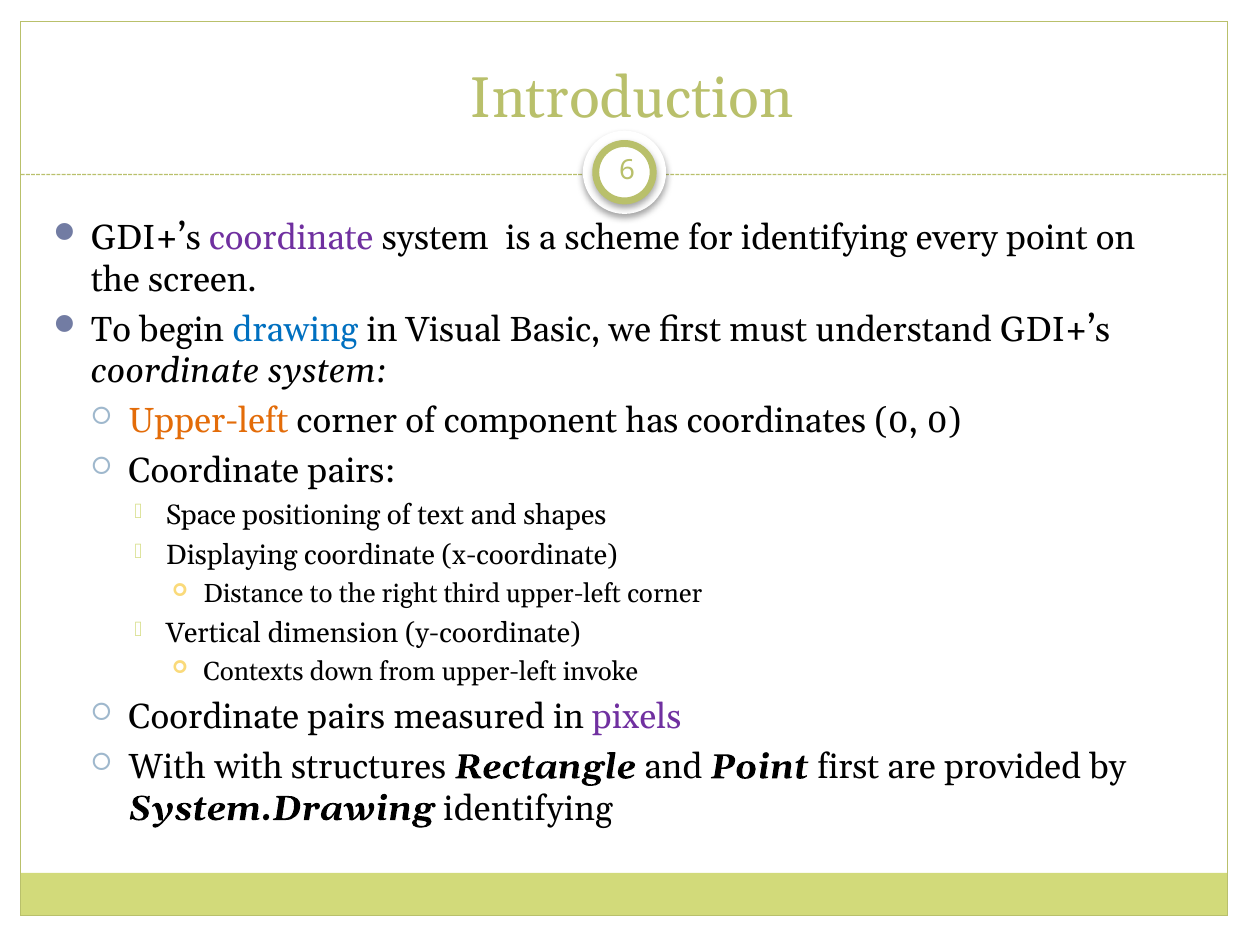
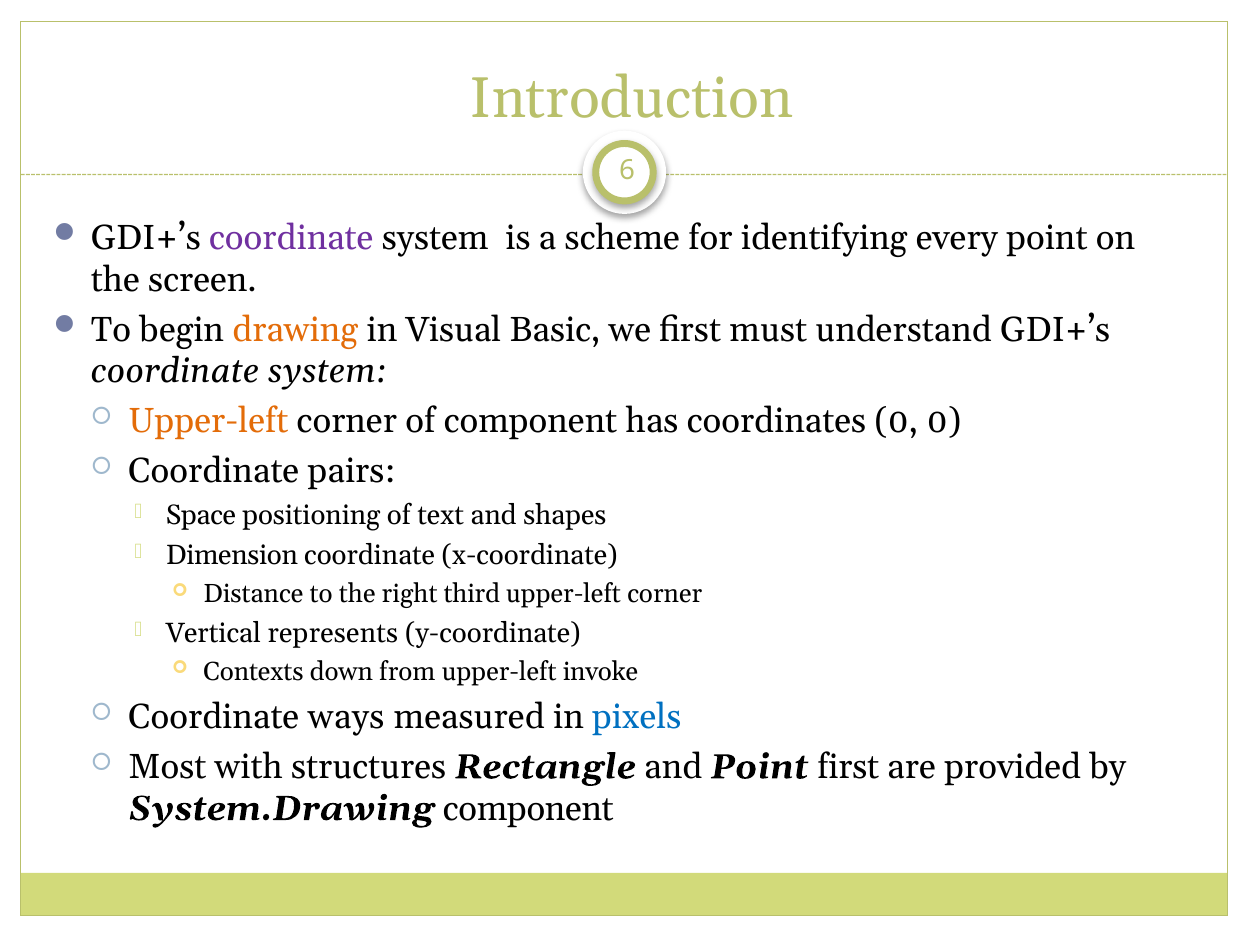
drawing colour: blue -> orange
Displaying: Displaying -> Dimension
dimension: dimension -> represents
pairs at (346, 717): pairs -> ways
pixels colour: purple -> blue
With at (167, 767): With -> Most
System.Drawing identifying: identifying -> component
